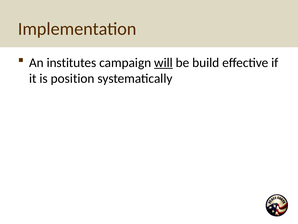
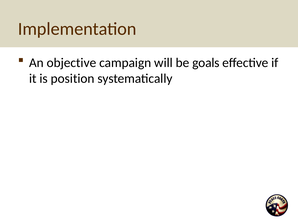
institutes: institutes -> objective
will underline: present -> none
build: build -> goals
